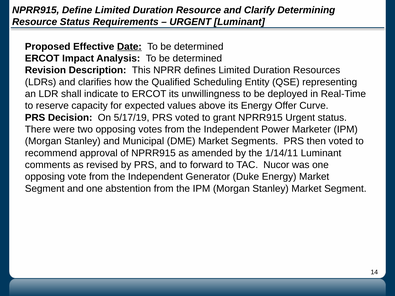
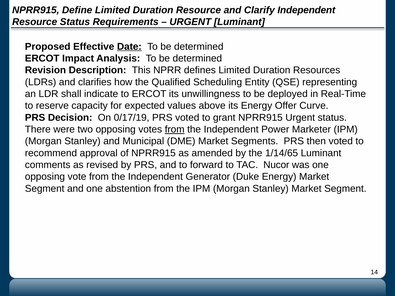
Clarify Determining: Determining -> Independent
5/17/19: 5/17/19 -> 0/17/19
from at (175, 129) underline: none -> present
1/14/11: 1/14/11 -> 1/14/65
